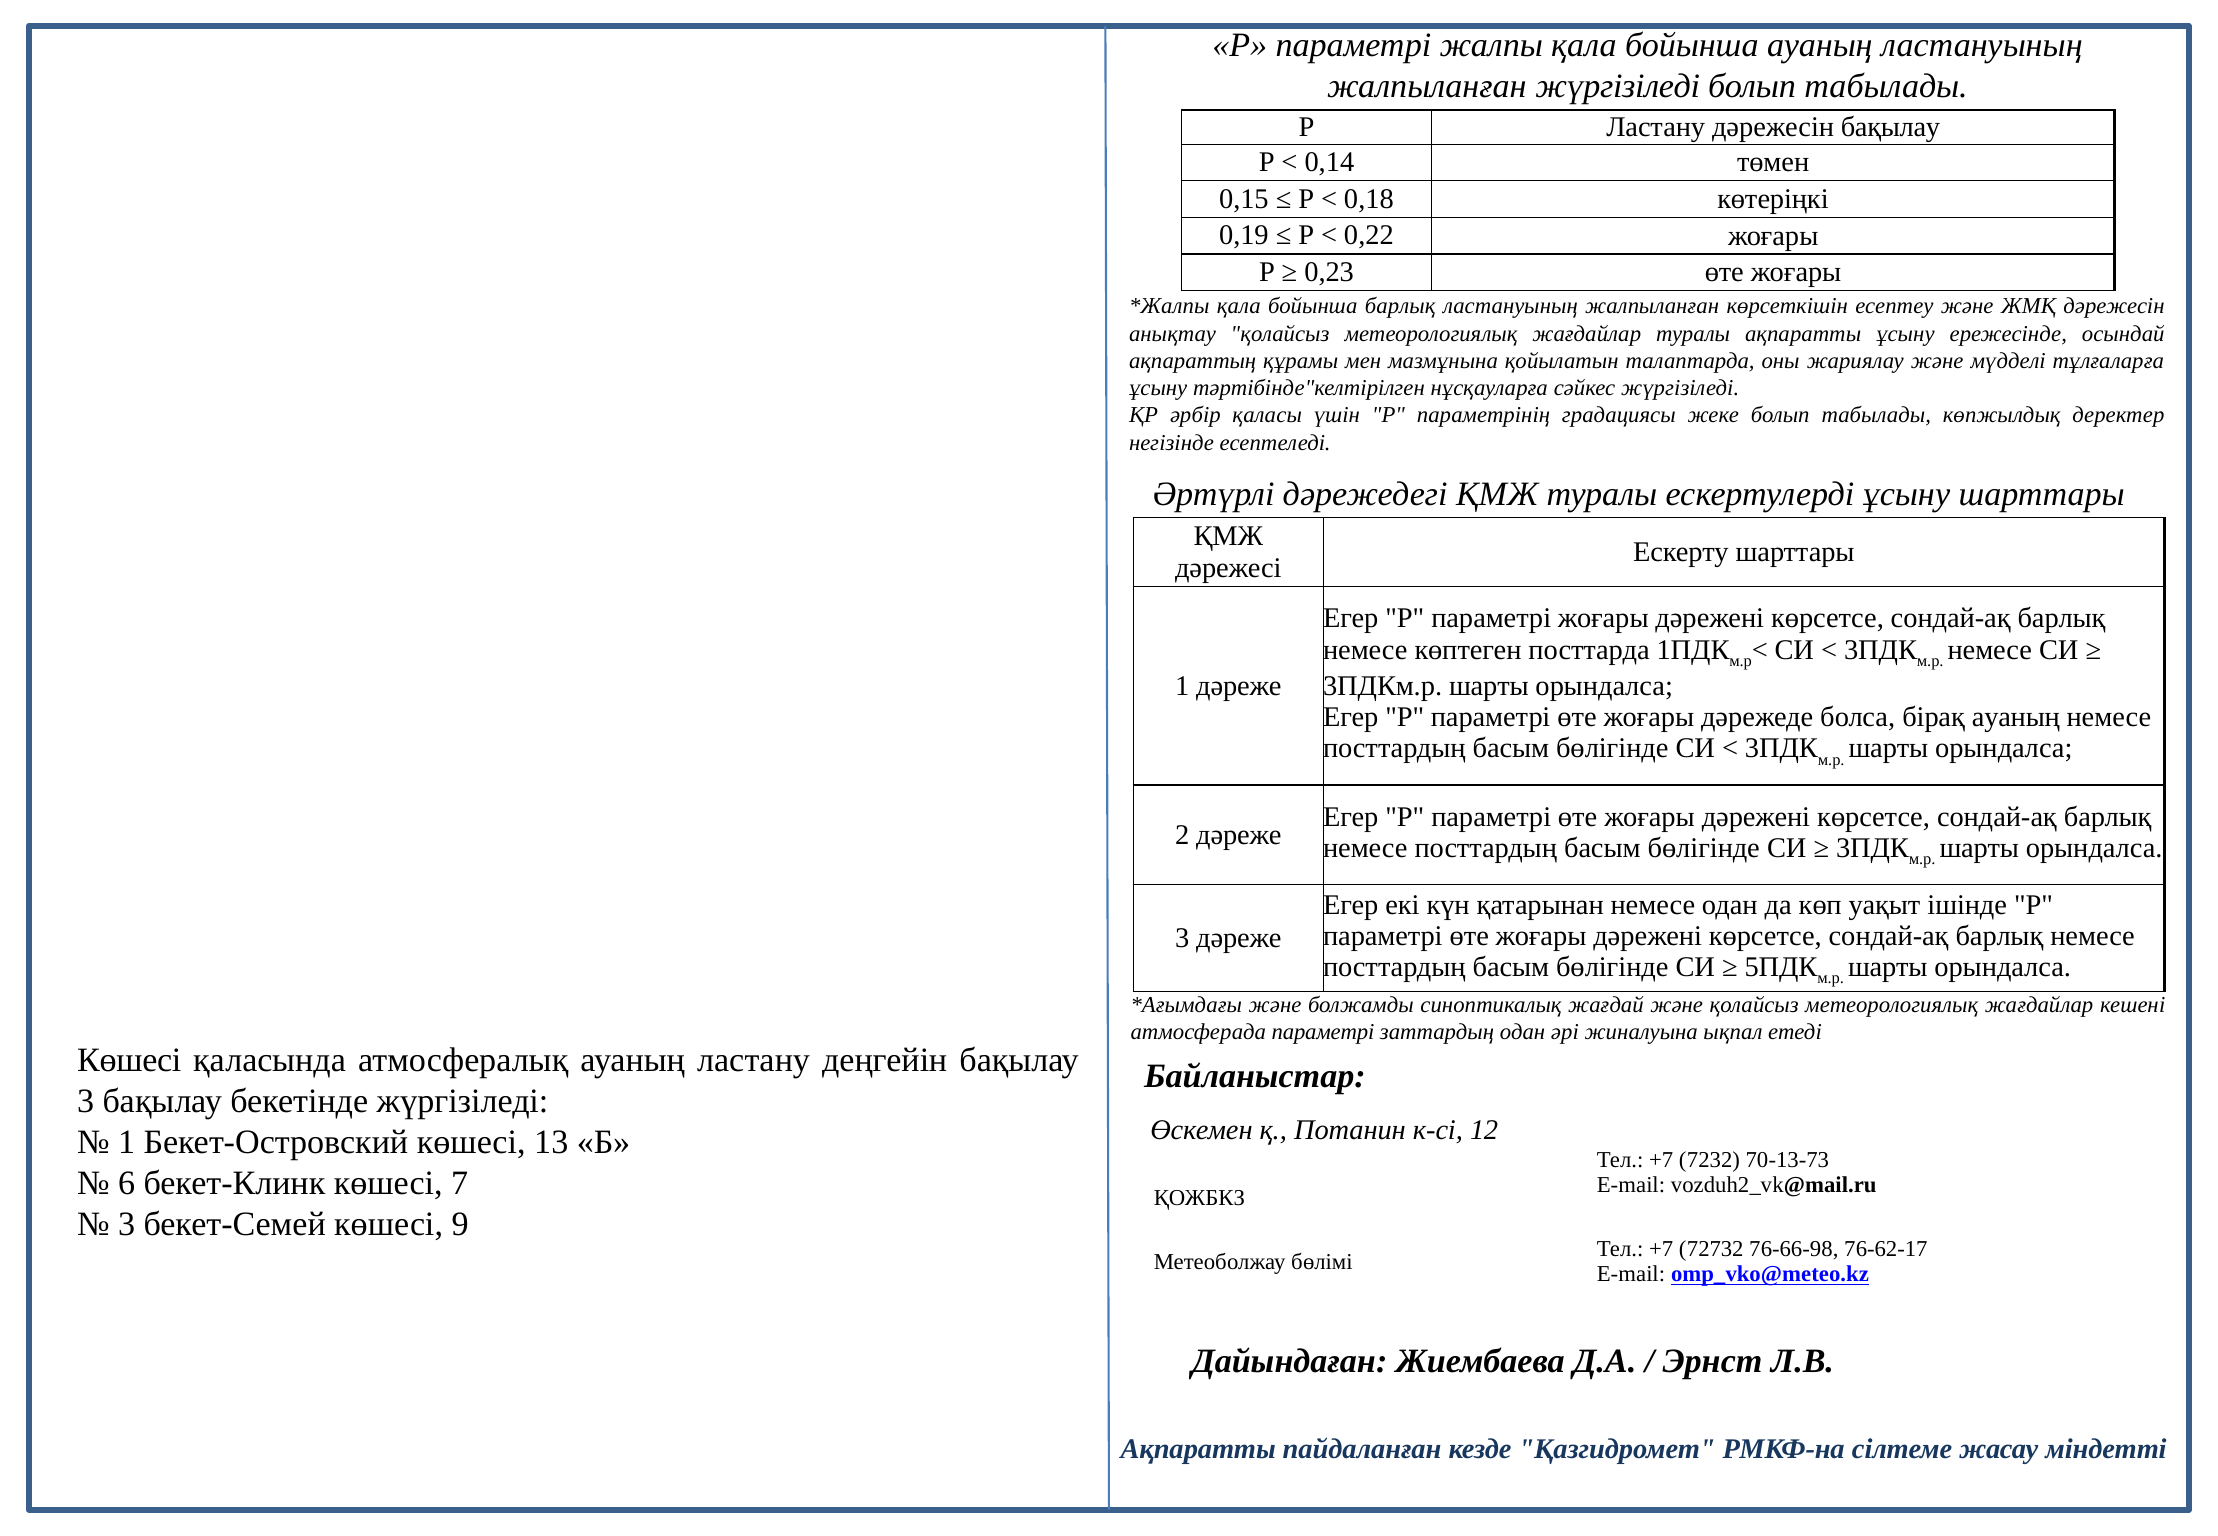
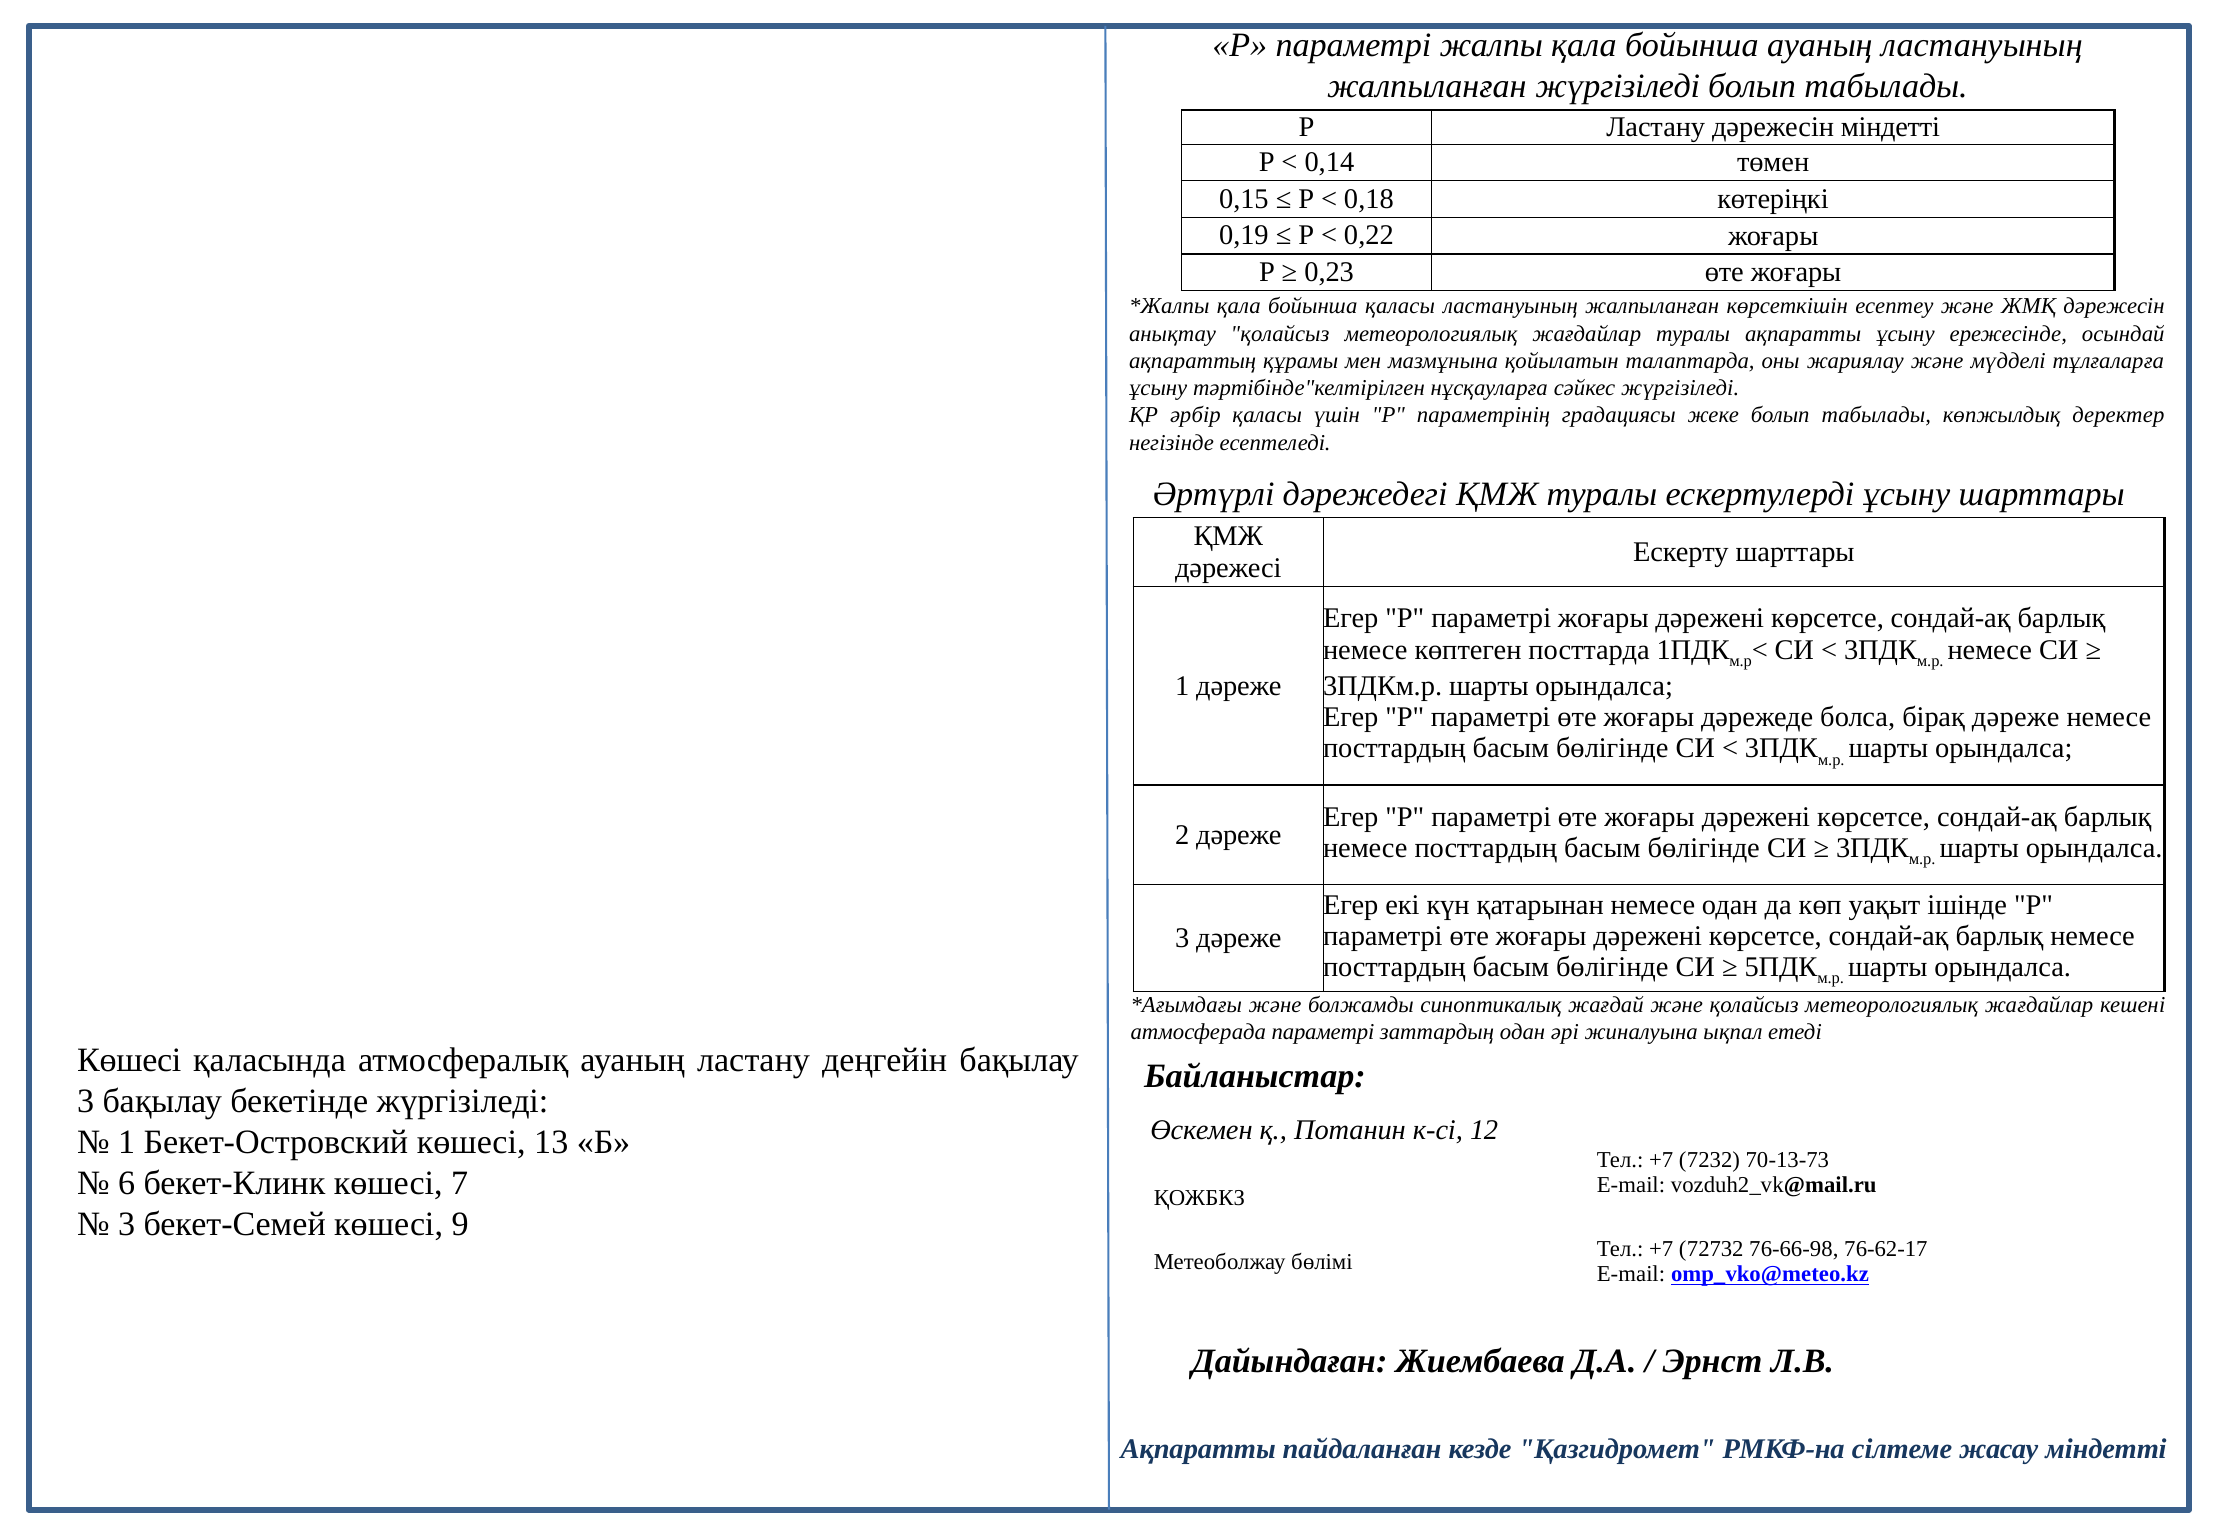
дәрежесін бақылау: бақылау -> міндетті
бойынша барлық: барлық -> қаласы
бірақ ауаның: ауаның -> дәреже
